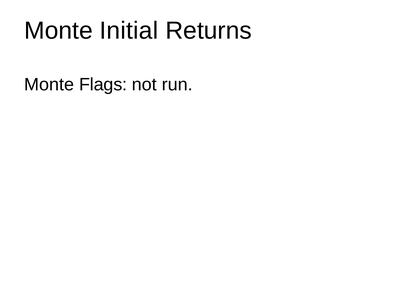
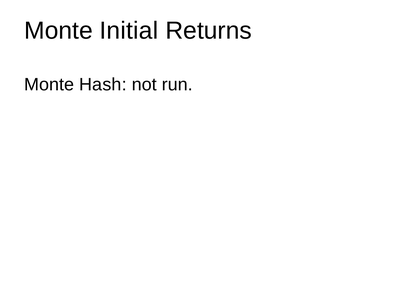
Flags: Flags -> Hash
